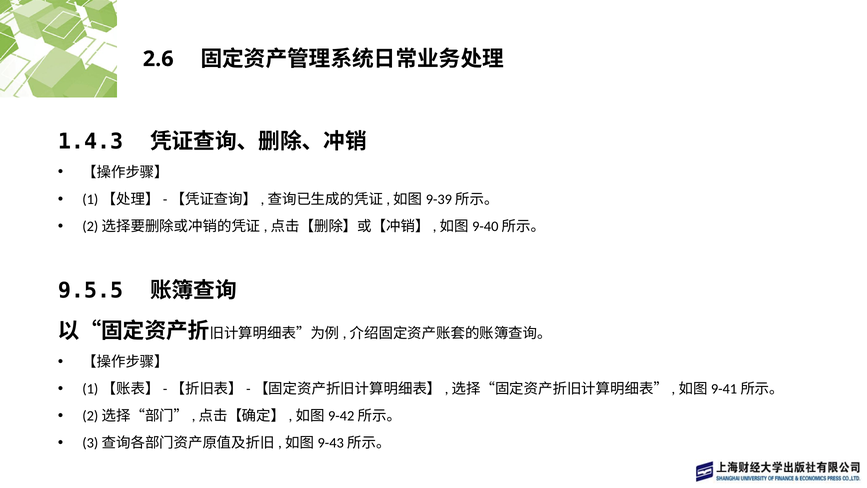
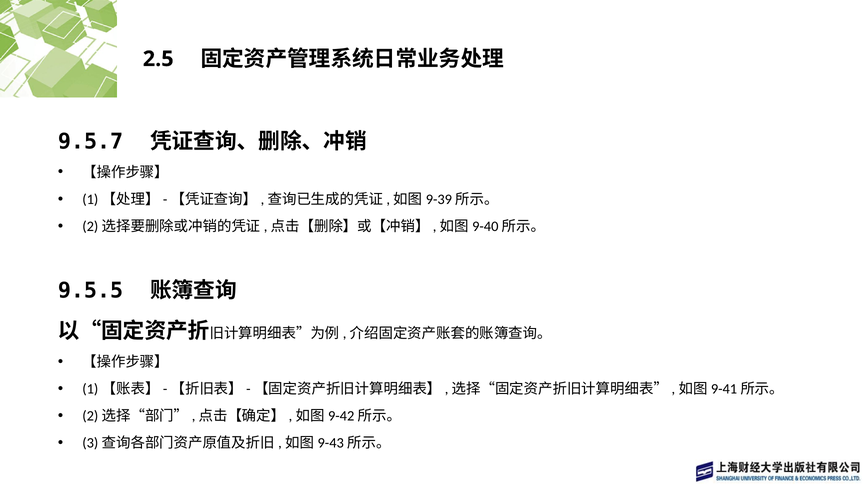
2.6: 2.6 -> 2.5
1.4.3: 1.4.3 -> 9.5.7
